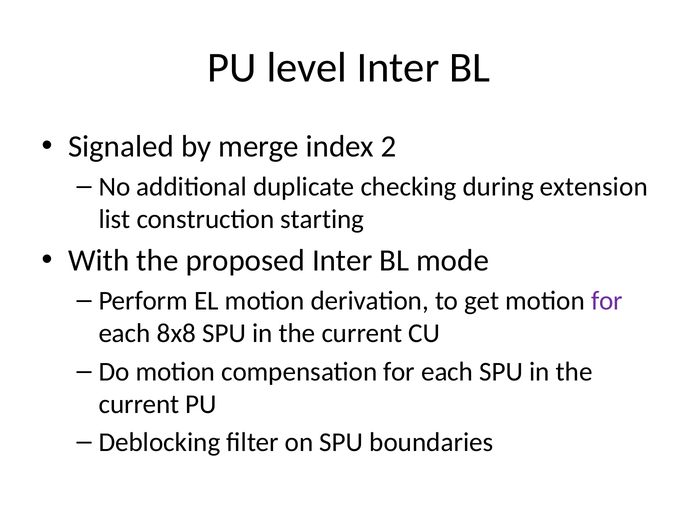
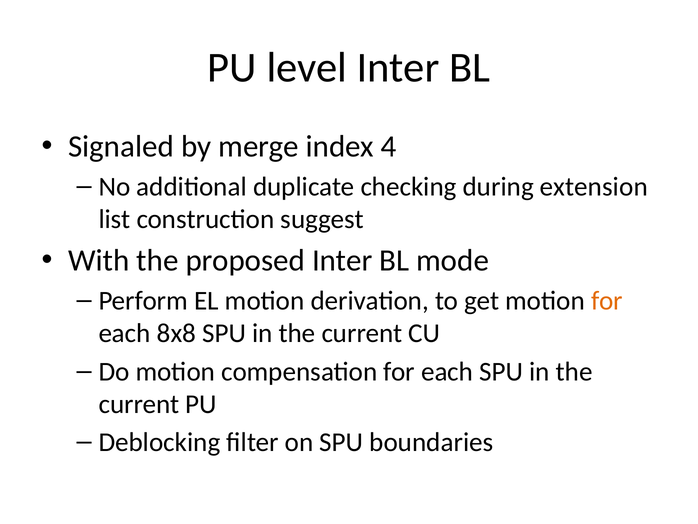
2: 2 -> 4
starting: starting -> suggest
for at (607, 301) colour: purple -> orange
